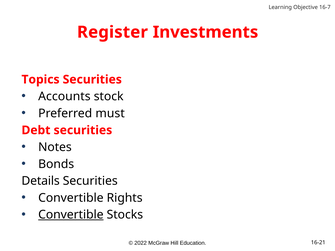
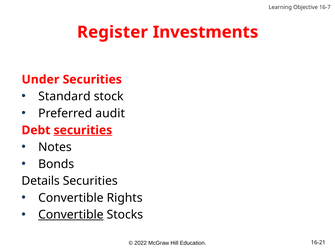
Topics: Topics -> Under
Accounts: Accounts -> Standard
must: must -> audit
securities at (83, 130) underline: none -> present
